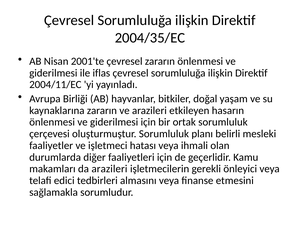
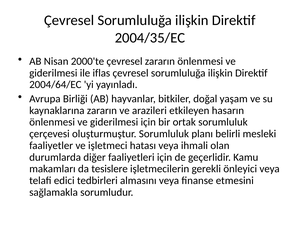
2001'te: 2001'te -> 2000'te
2004/11/EC: 2004/11/EC -> 2004/64/EC
da arazileri: arazileri -> tesislere
